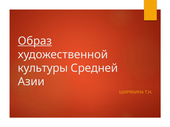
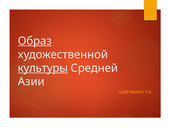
культуры underline: none -> present
